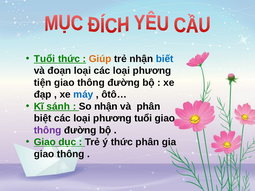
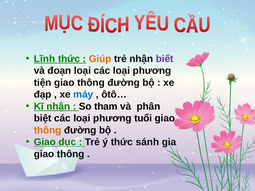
Tuổi at (45, 59): Tuổi -> Lĩnh
biết colour: blue -> purple
Kĩ sánh: sánh -> nhận
So nhận: nhận -> tham
thông at (48, 130) colour: purple -> orange
thức phân: phân -> sánh
